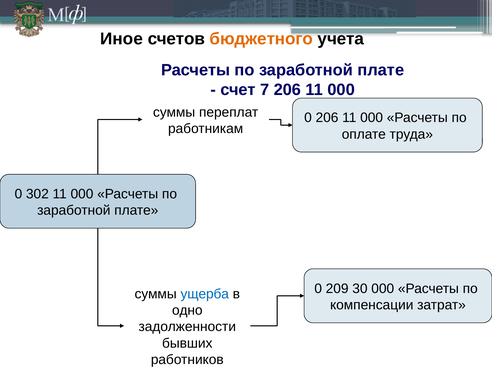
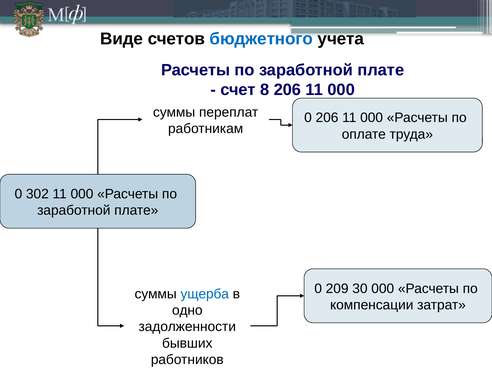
Иное: Иное -> Виде
бюджетного colour: orange -> blue
7: 7 -> 8
